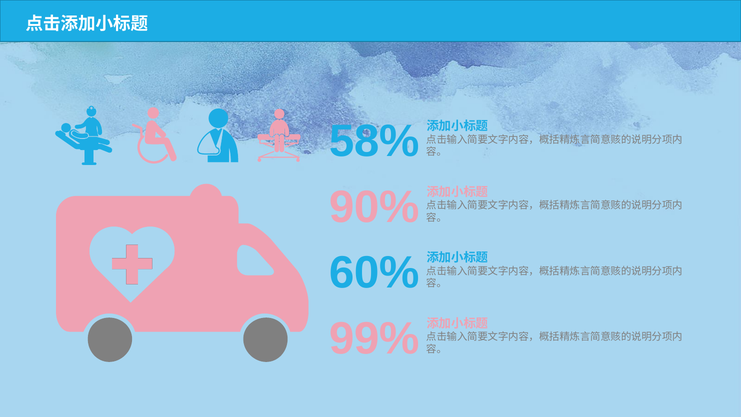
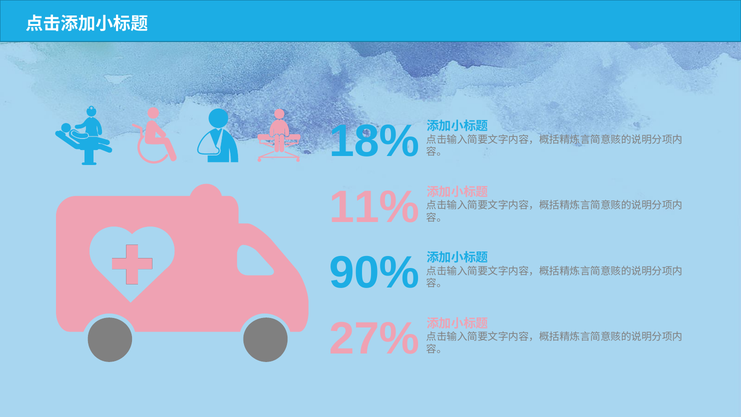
58%: 58% -> 18%
90%: 90% -> 11%
60%: 60% -> 90%
99%: 99% -> 27%
